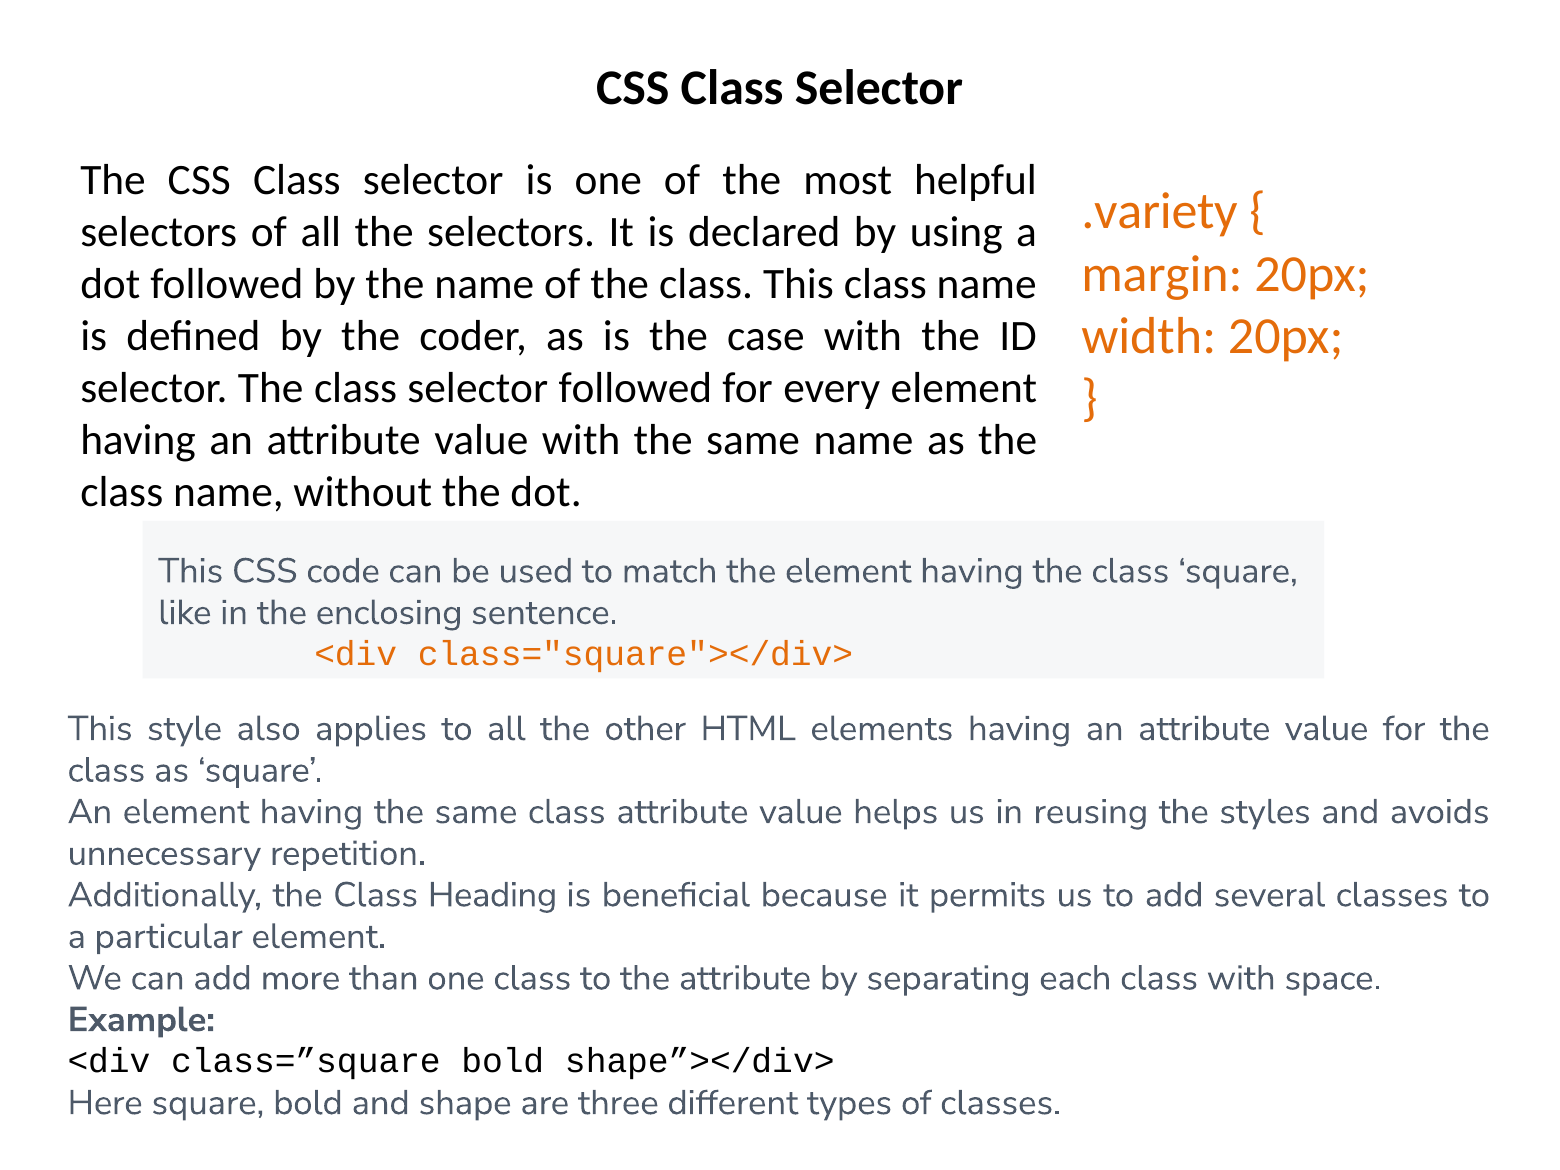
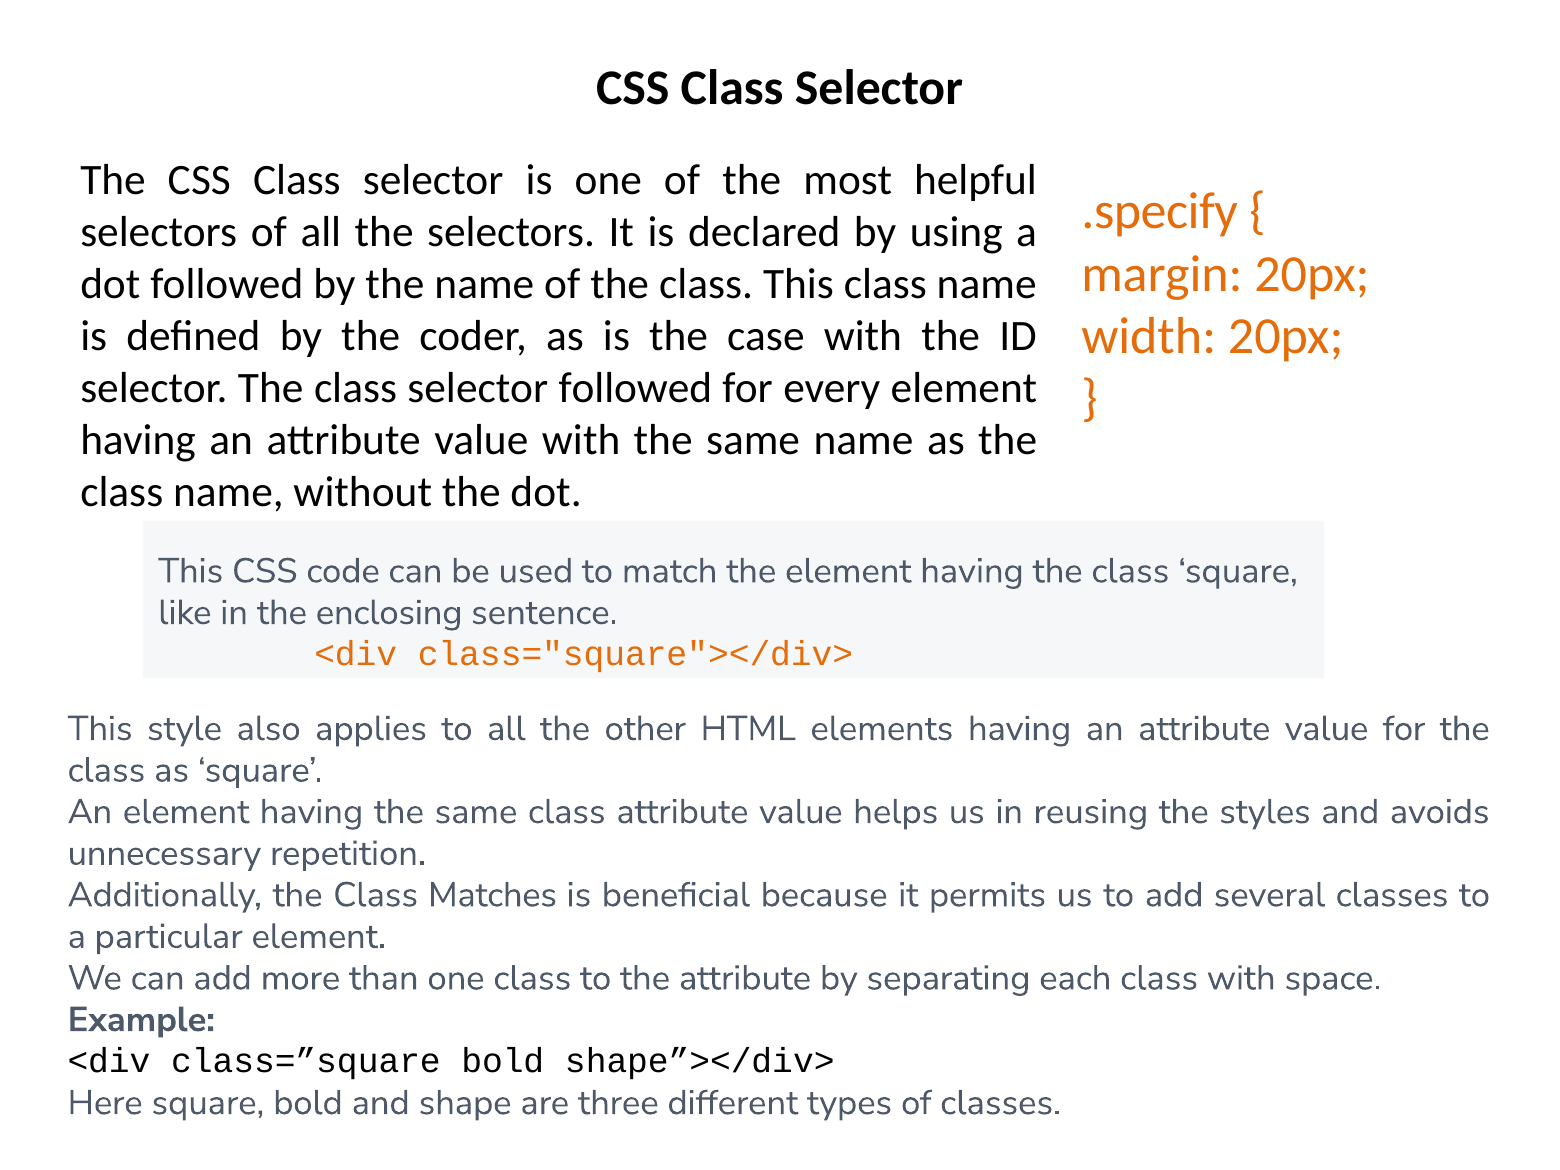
.variety: .variety -> .specify
Heading: Heading -> Matches
